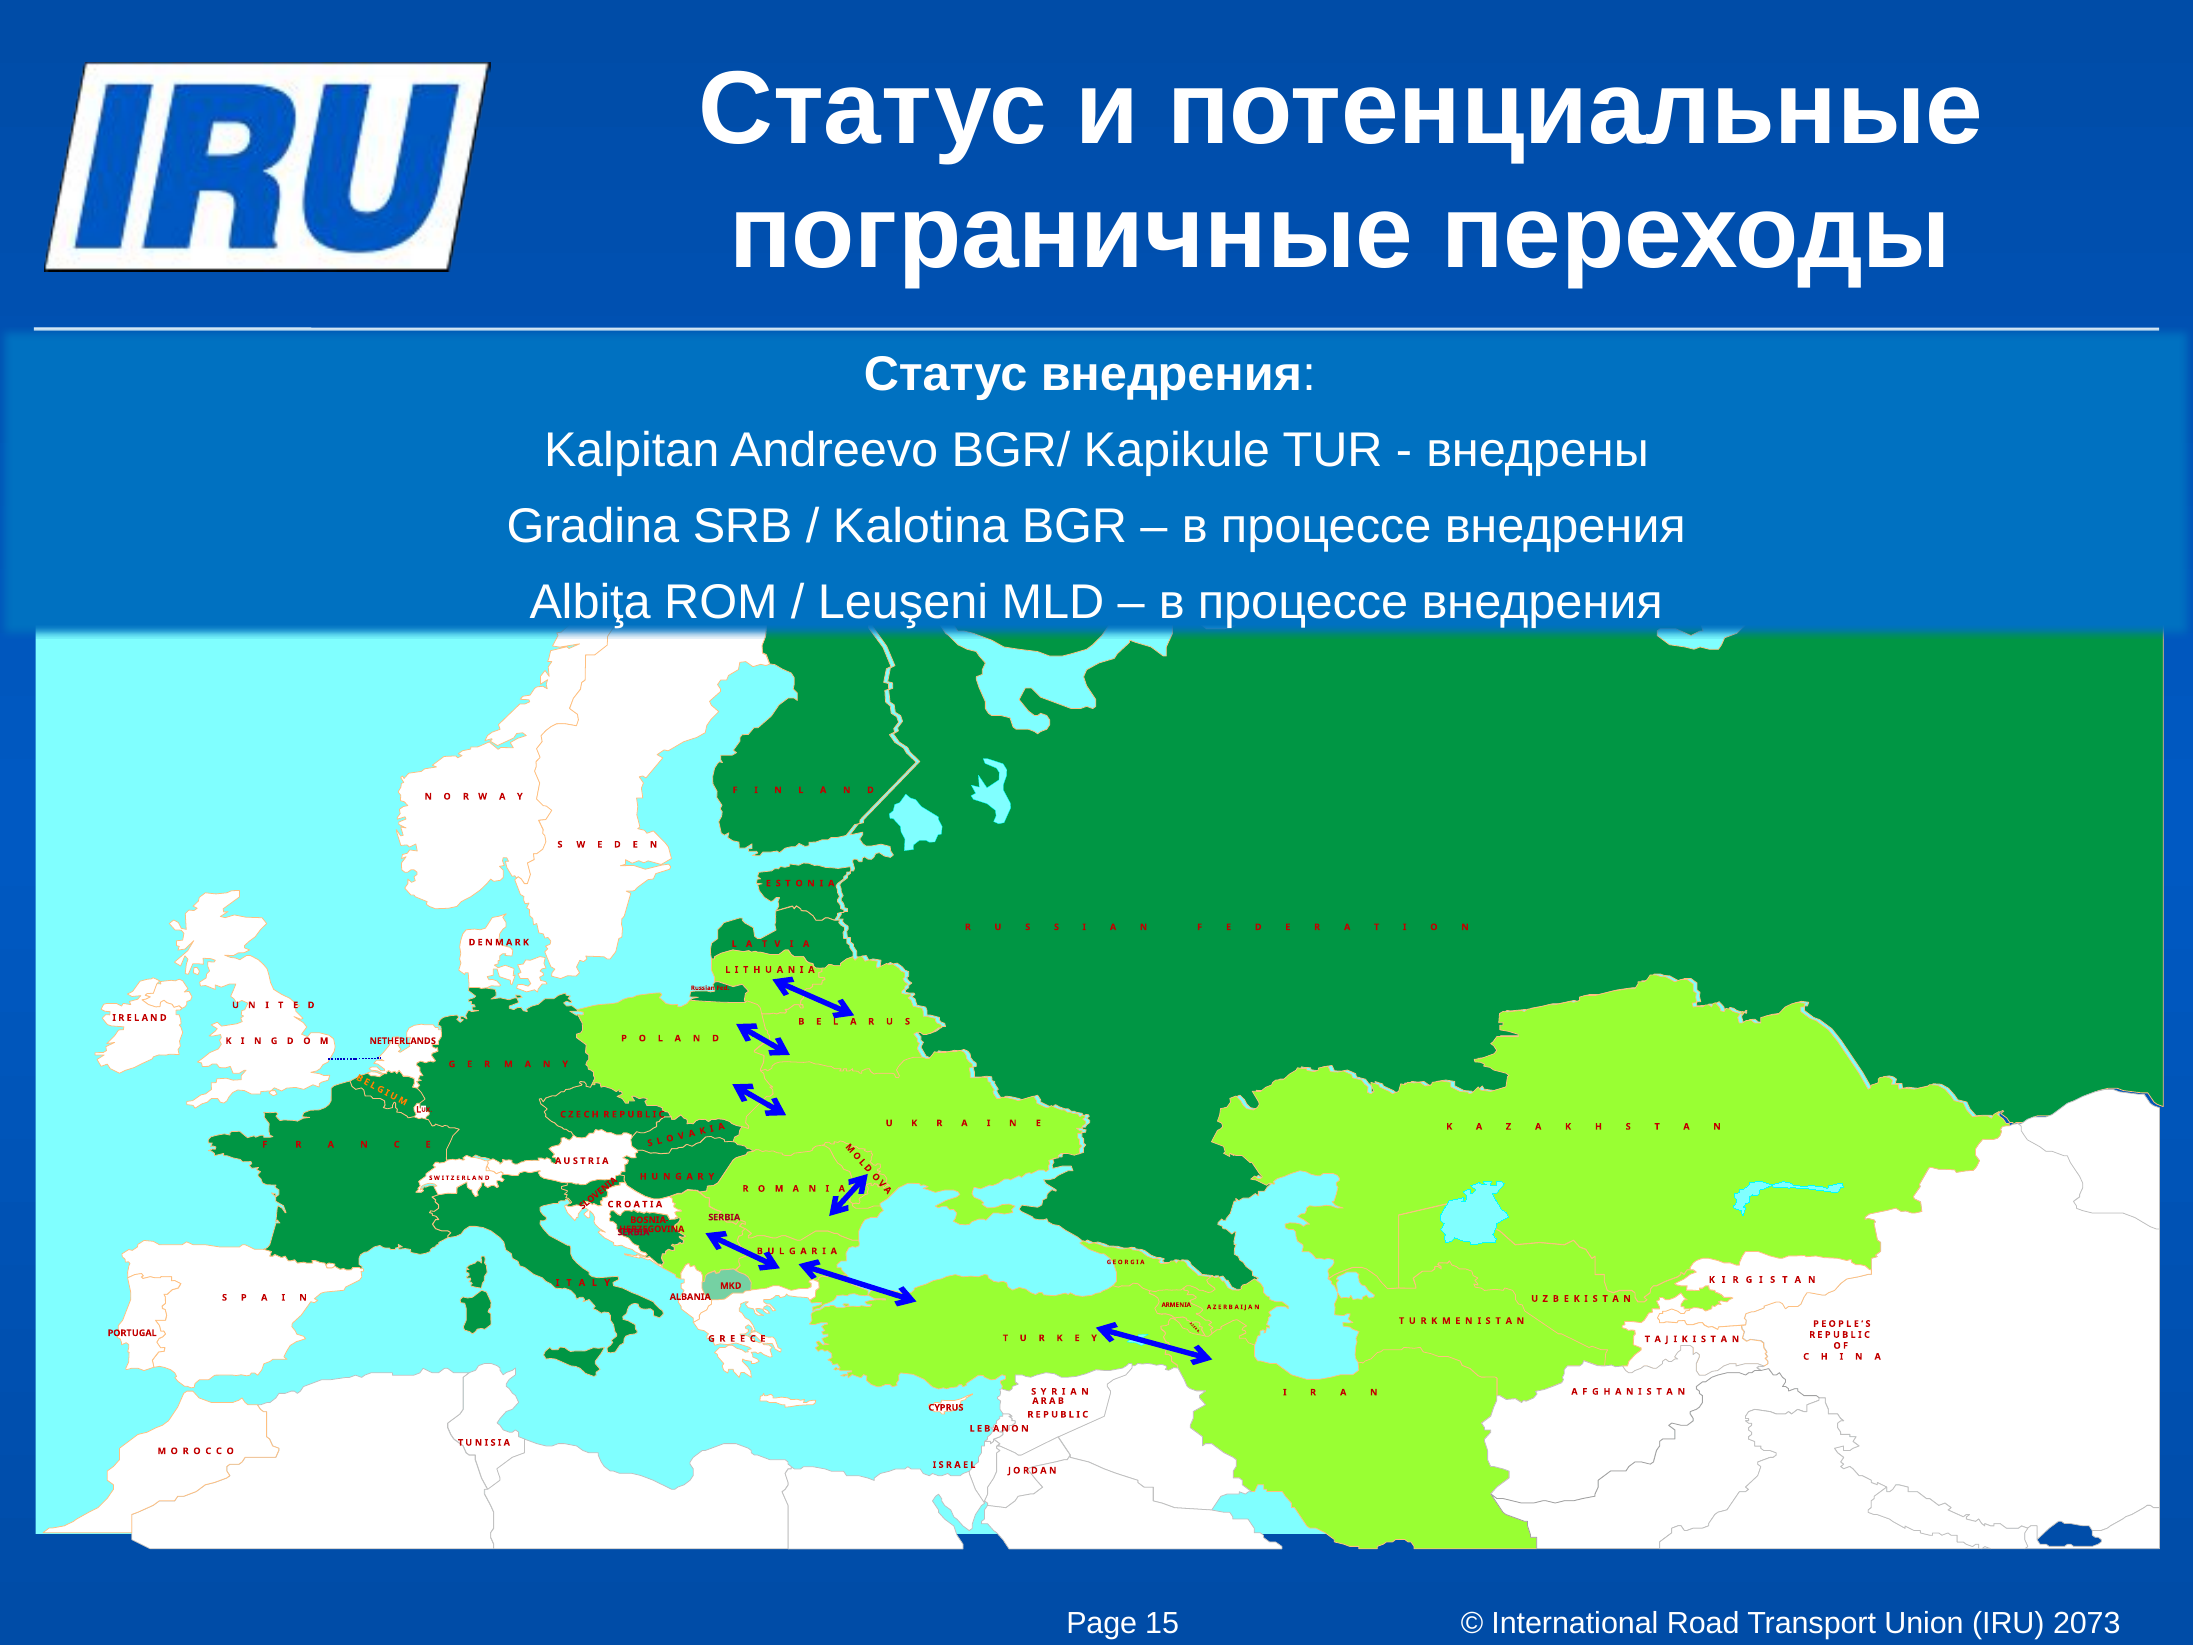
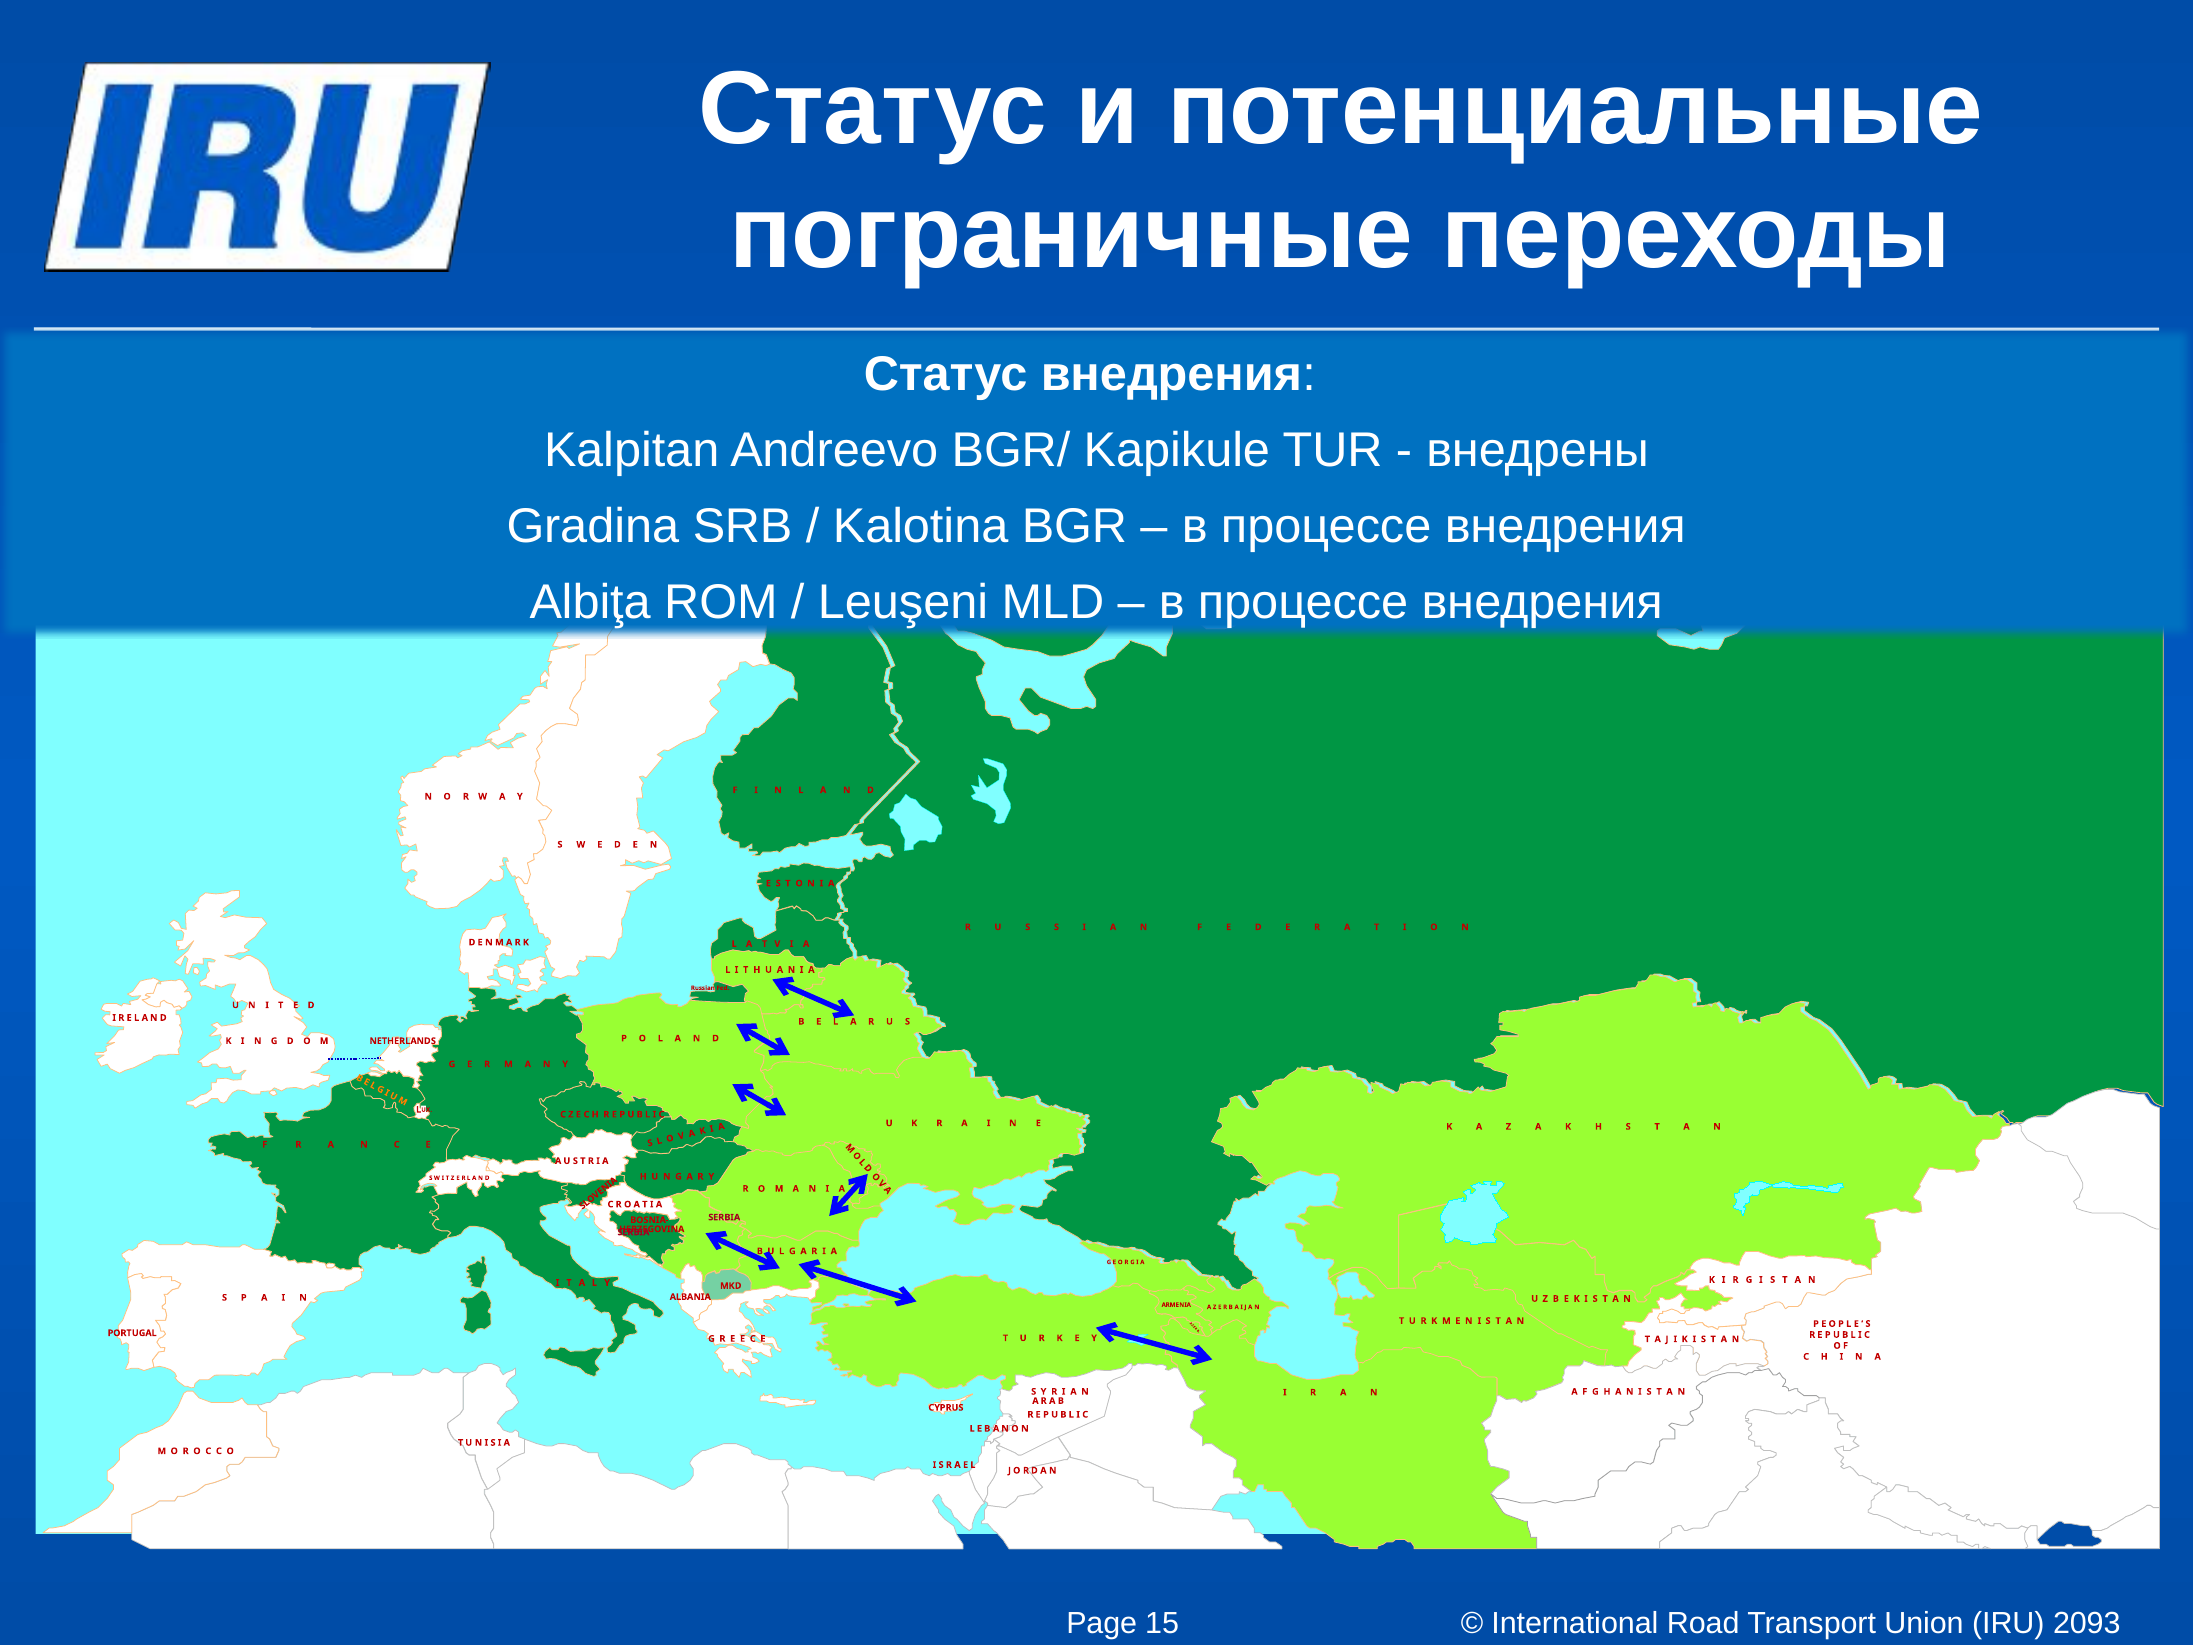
2073: 2073 -> 2093
